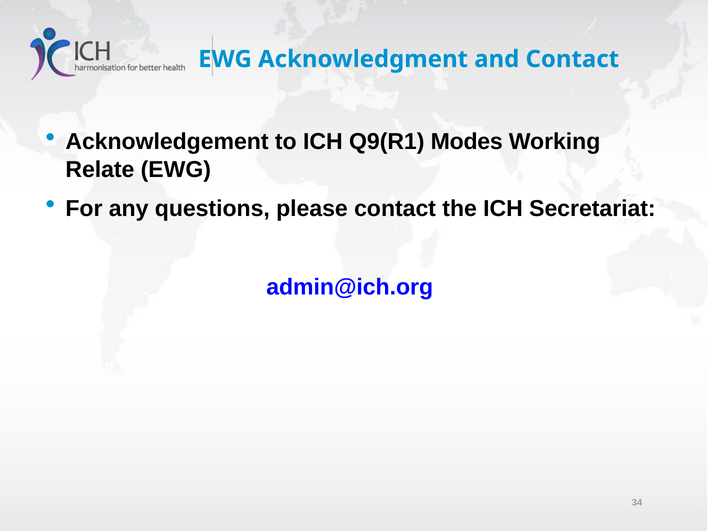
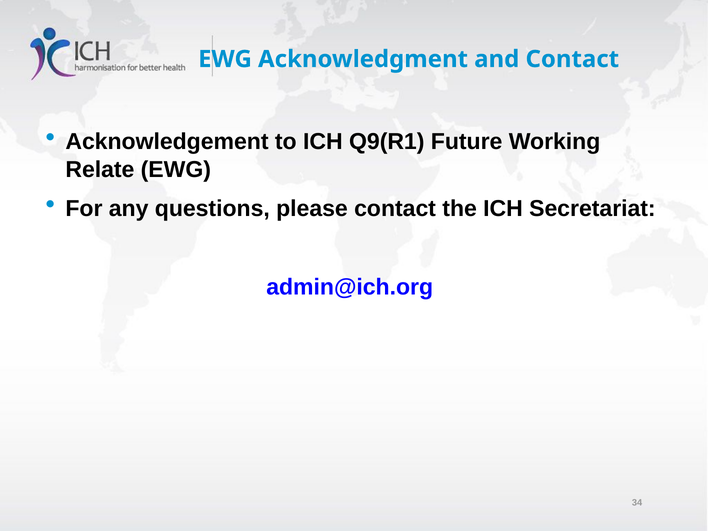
Modes: Modes -> Future
